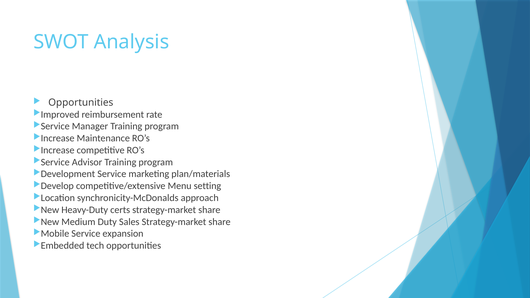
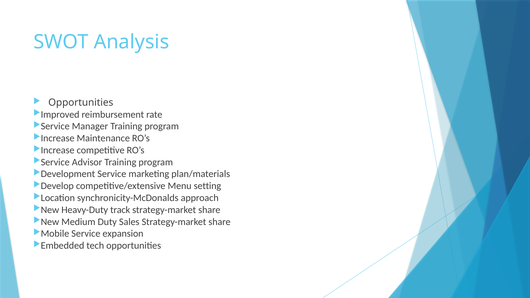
certs: certs -> track
